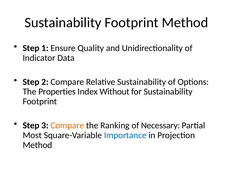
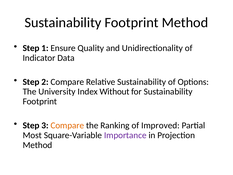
Properties: Properties -> University
Necessary: Necessary -> Improved
Importance colour: blue -> purple
